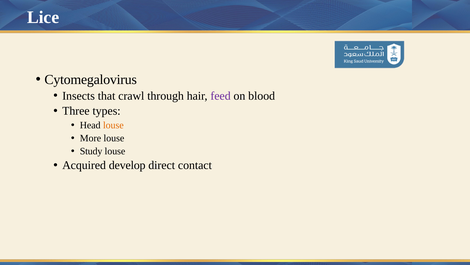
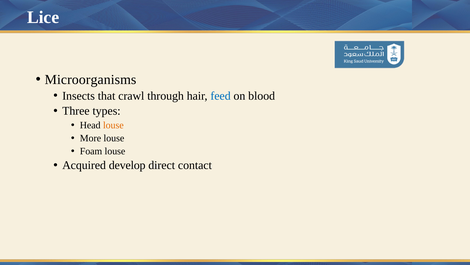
Cytomegalovirus: Cytomegalovirus -> Microorganisms
feed colour: purple -> blue
Study: Study -> Foam
